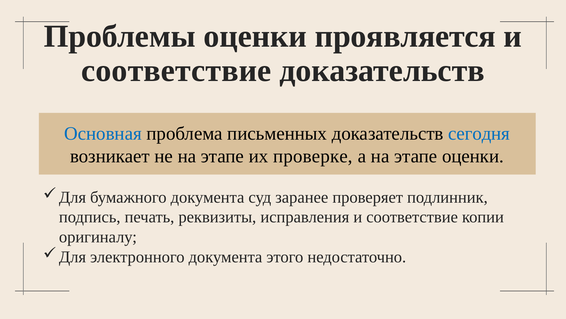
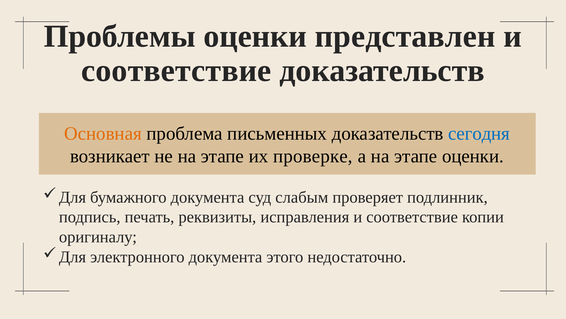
проявляется: проявляется -> представлен
Основная colour: blue -> orange
заранее: заранее -> слабым
